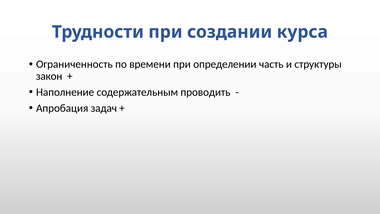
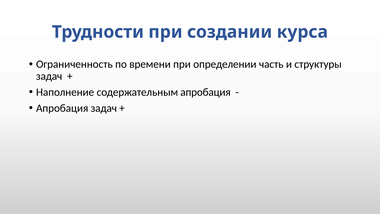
закон at (49, 76): закон -> задач
содержательным проводить: проводить -> апробация
